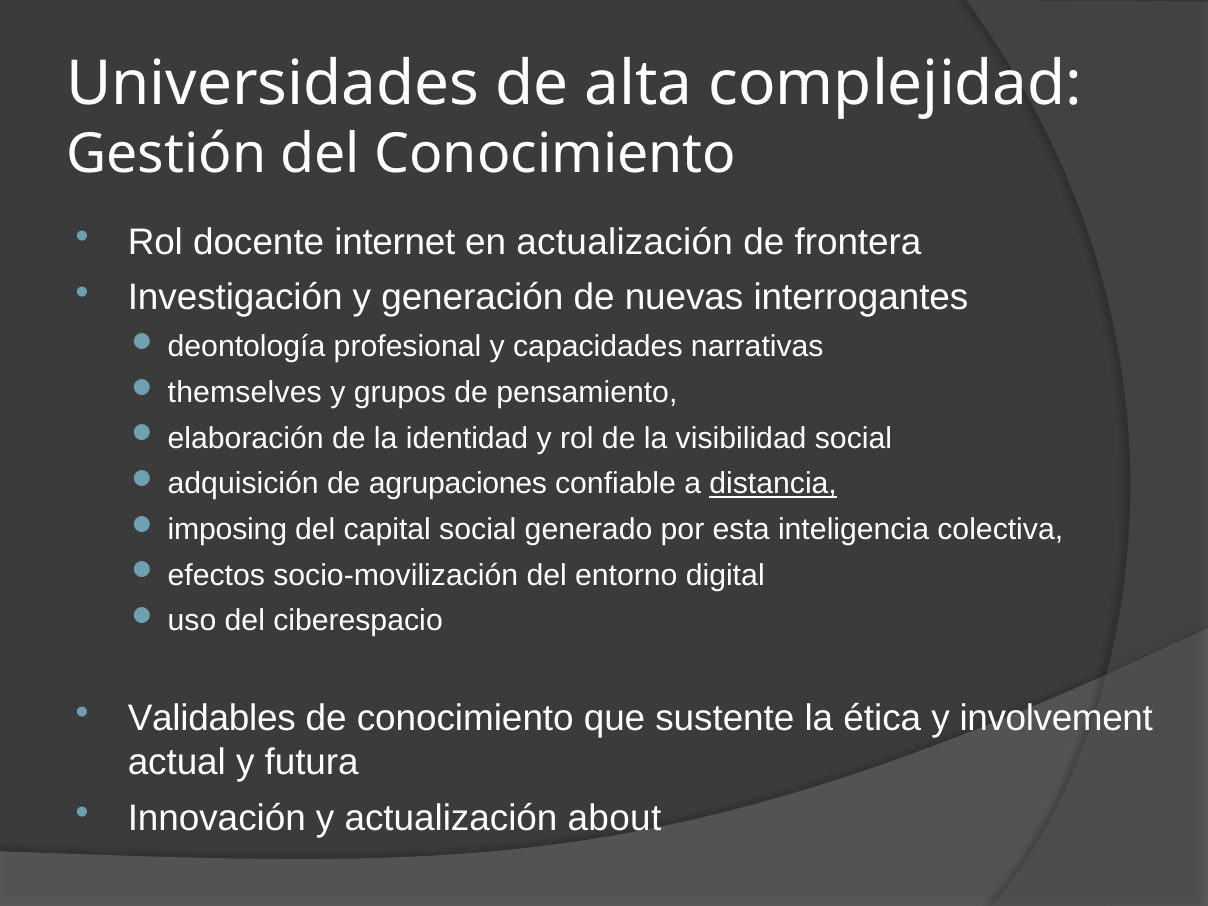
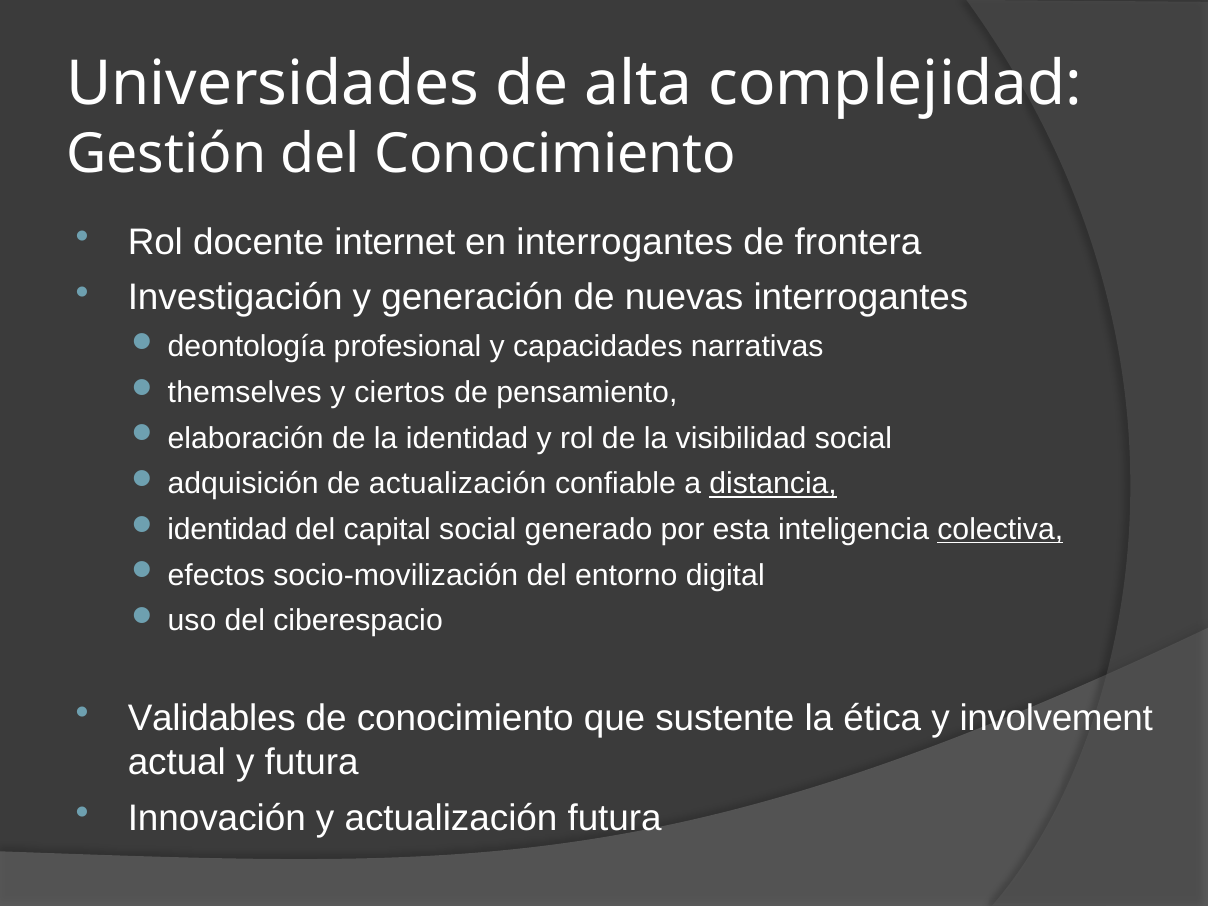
en actualización: actualización -> interrogantes
grupos: grupos -> ciertos
de agrupaciones: agrupaciones -> actualización
imposing at (227, 530): imposing -> identidad
colectiva underline: none -> present
actualización about: about -> futura
